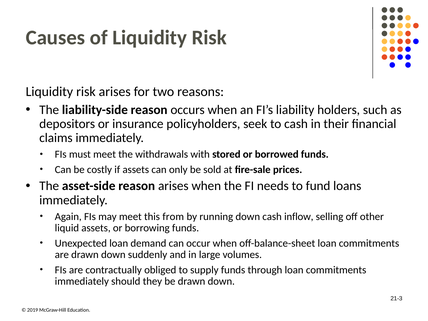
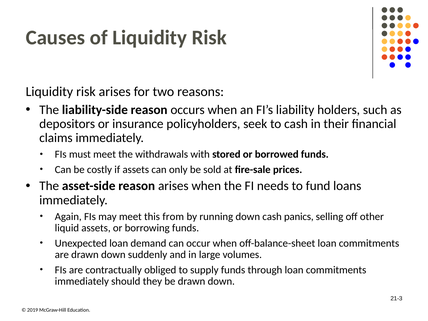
inflow: inflow -> panics
